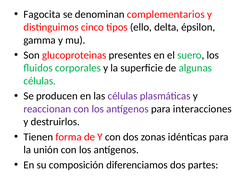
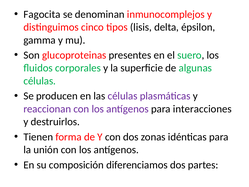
complementarios: complementarios -> inmunocomplejos
ello: ello -> lisis
